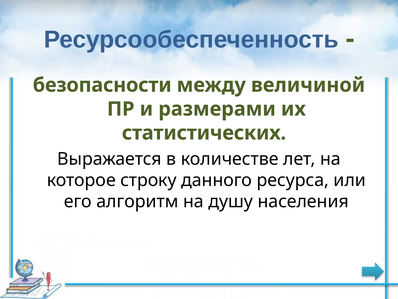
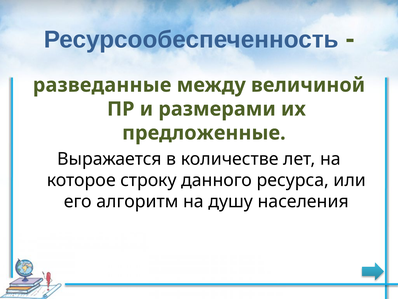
безопасности: безопасности -> разведанные
статистических: статистических -> предложенные
